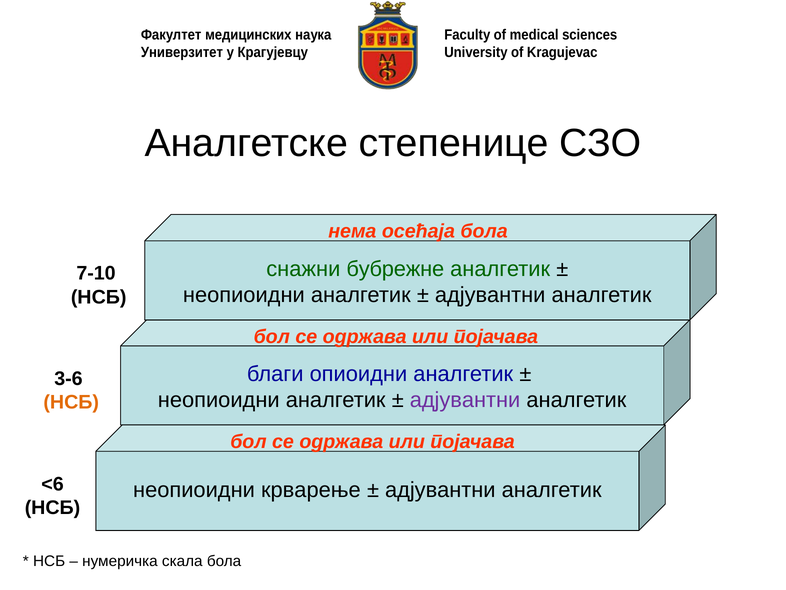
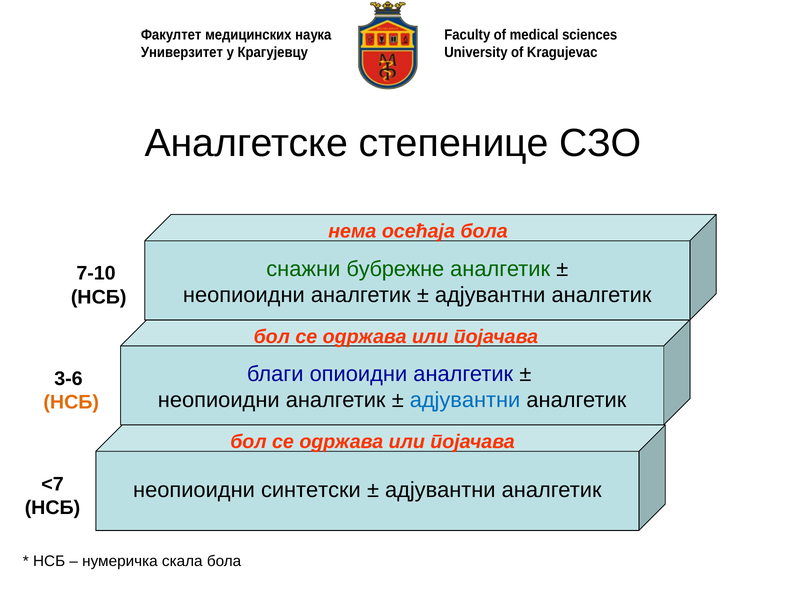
адјувантни at (465, 400) colour: purple -> blue
<6: <6 -> <7
крварење: крварење -> синтетски
